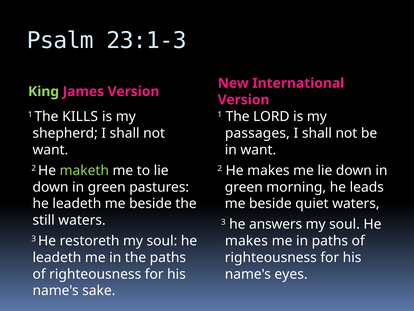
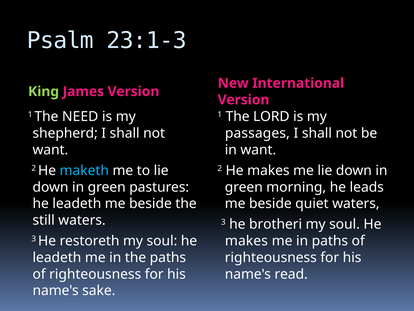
KILLS: KILLS -> NEED
maketh colour: light green -> light blue
answers: answers -> brotheri
eyes: eyes -> read
